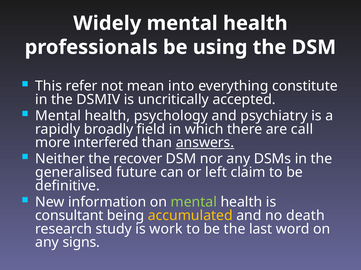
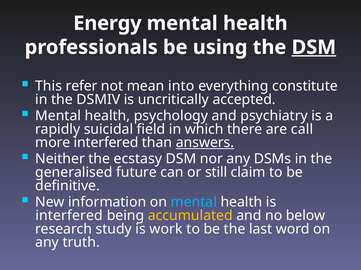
Widely: Widely -> Energy
DSM at (314, 47) underline: none -> present
broadly: broadly -> suicidal
recover: recover -> ecstasy
left: left -> still
mental at (194, 203) colour: light green -> light blue
consultant at (69, 216): consultant -> interfered
death: death -> below
signs: signs -> truth
